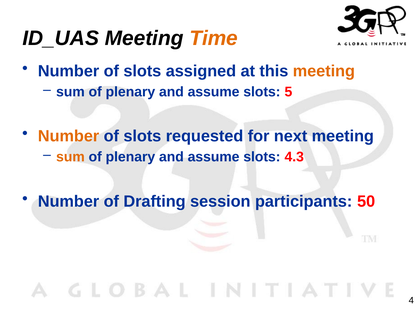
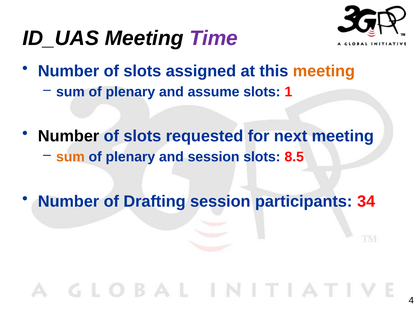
Time colour: orange -> purple
5: 5 -> 1
Number at (69, 136) colour: orange -> black
assume at (214, 157): assume -> session
4.3: 4.3 -> 8.5
50: 50 -> 34
